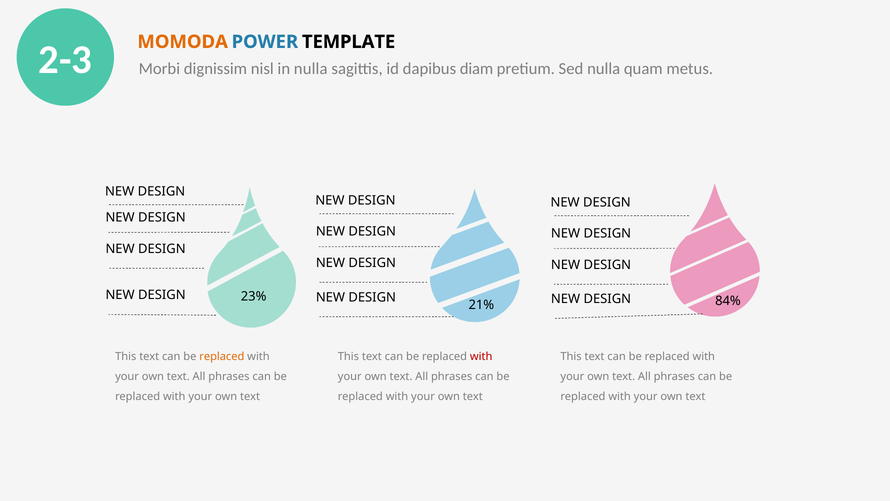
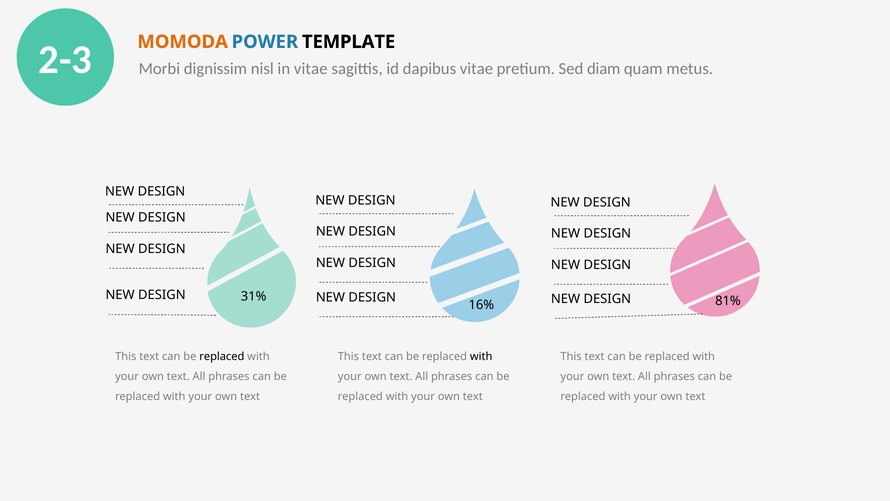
in nulla: nulla -> vitae
dapibus diam: diam -> vitae
Sed nulla: nulla -> diam
23%: 23% -> 31%
84%: 84% -> 81%
21%: 21% -> 16%
replaced at (222, 356) colour: orange -> black
with at (481, 356) colour: red -> black
